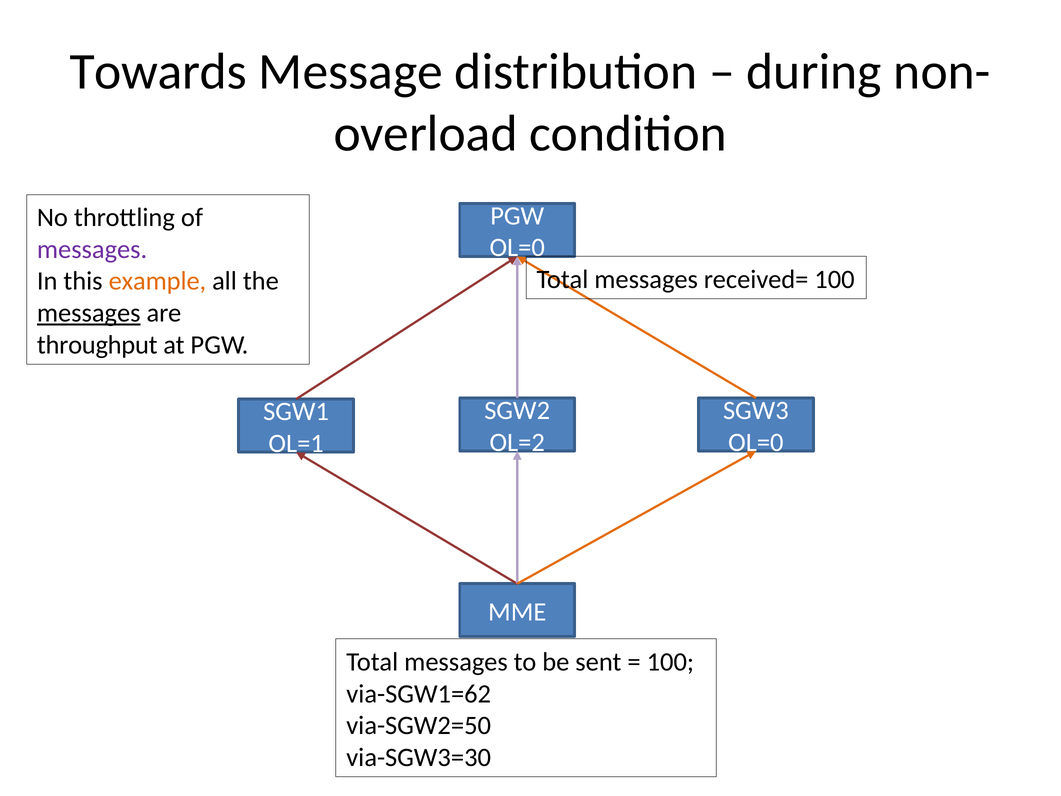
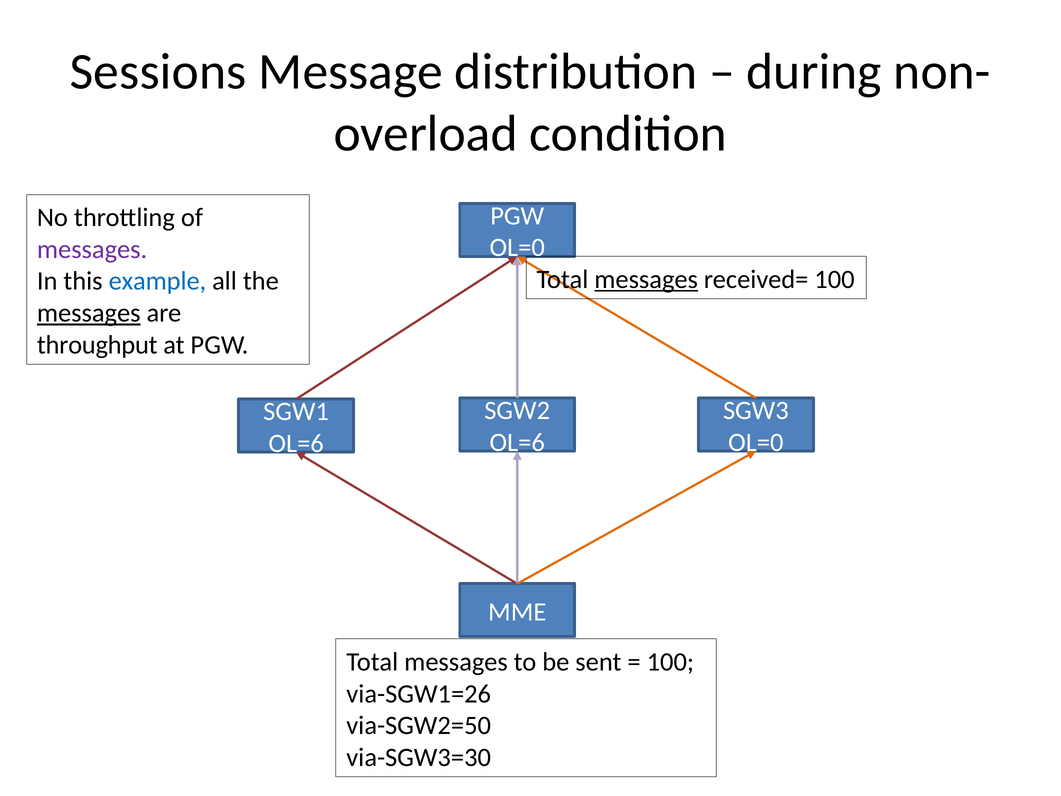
Towards: Towards -> Sessions
messages at (646, 279) underline: none -> present
example colour: orange -> blue
OL=2 at (517, 442): OL=2 -> OL=6
OL=1 at (296, 443): OL=1 -> OL=6
via-SGW1=62: via-SGW1=62 -> via-SGW1=26
